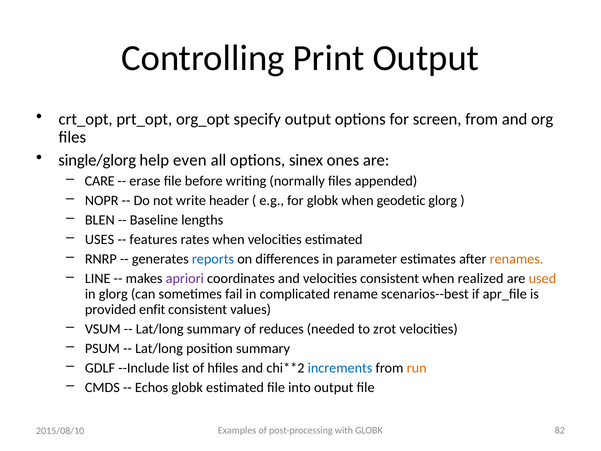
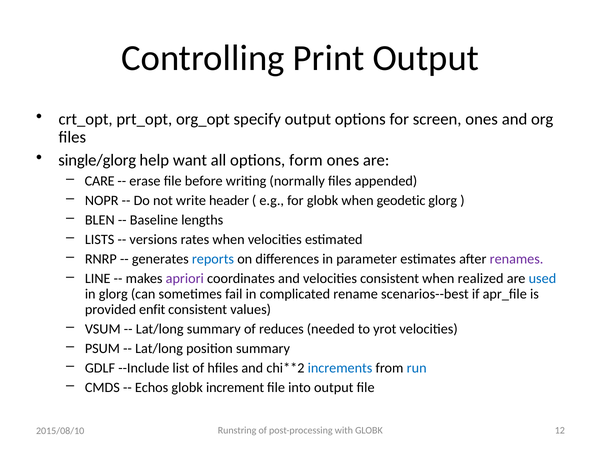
screen from: from -> ones
even: even -> want
sinex: sinex -> form
USES: USES -> LISTS
features: features -> versions
renames colour: orange -> purple
used colour: orange -> blue
zrot: zrot -> yrot
run colour: orange -> blue
globk estimated: estimated -> increment
Examples: Examples -> Runstring
82: 82 -> 12
